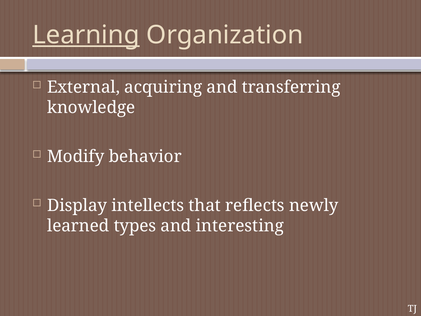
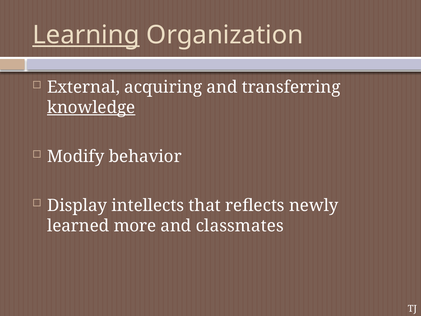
knowledge underline: none -> present
types: types -> more
interesting: interesting -> classmates
